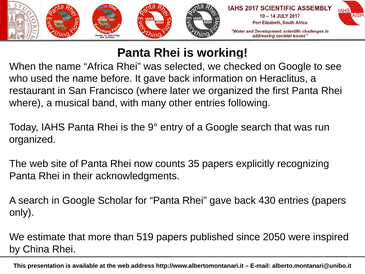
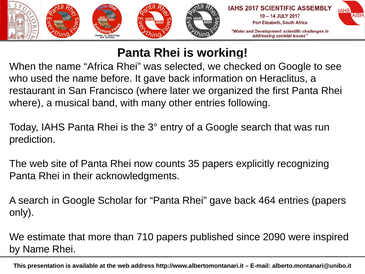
9°: 9° -> 3°
organized at (32, 139): organized -> prediction
430: 430 -> 464
519: 519 -> 710
2050: 2050 -> 2090
by China: China -> Name
